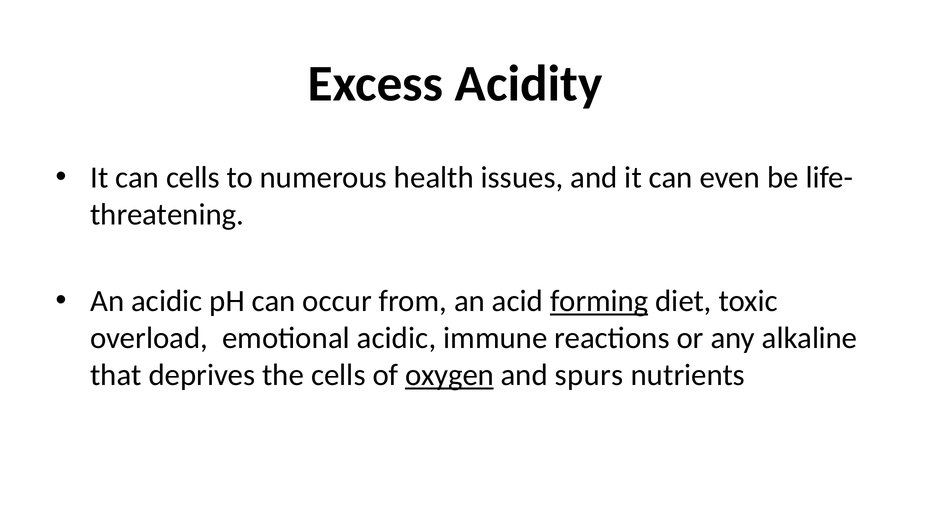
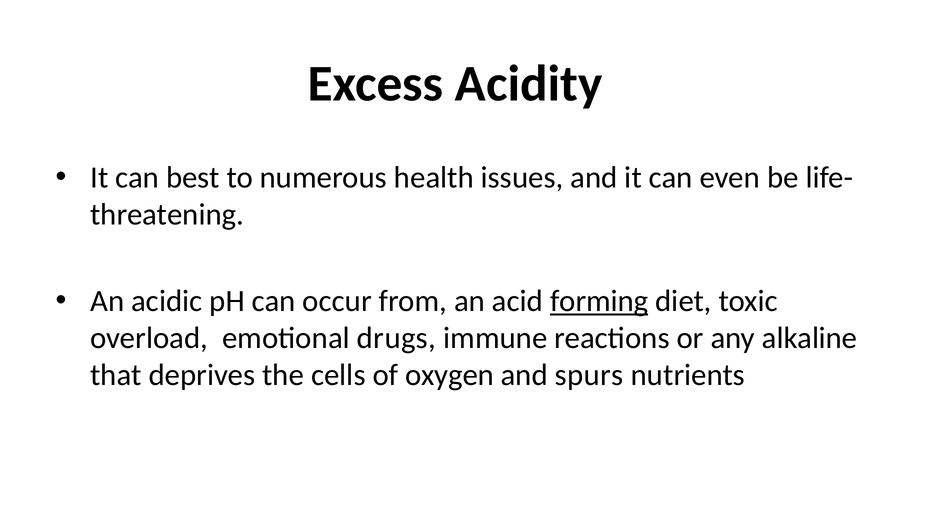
can cells: cells -> best
emotional acidic: acidic -> drugs
oxygen underline: present -> none
